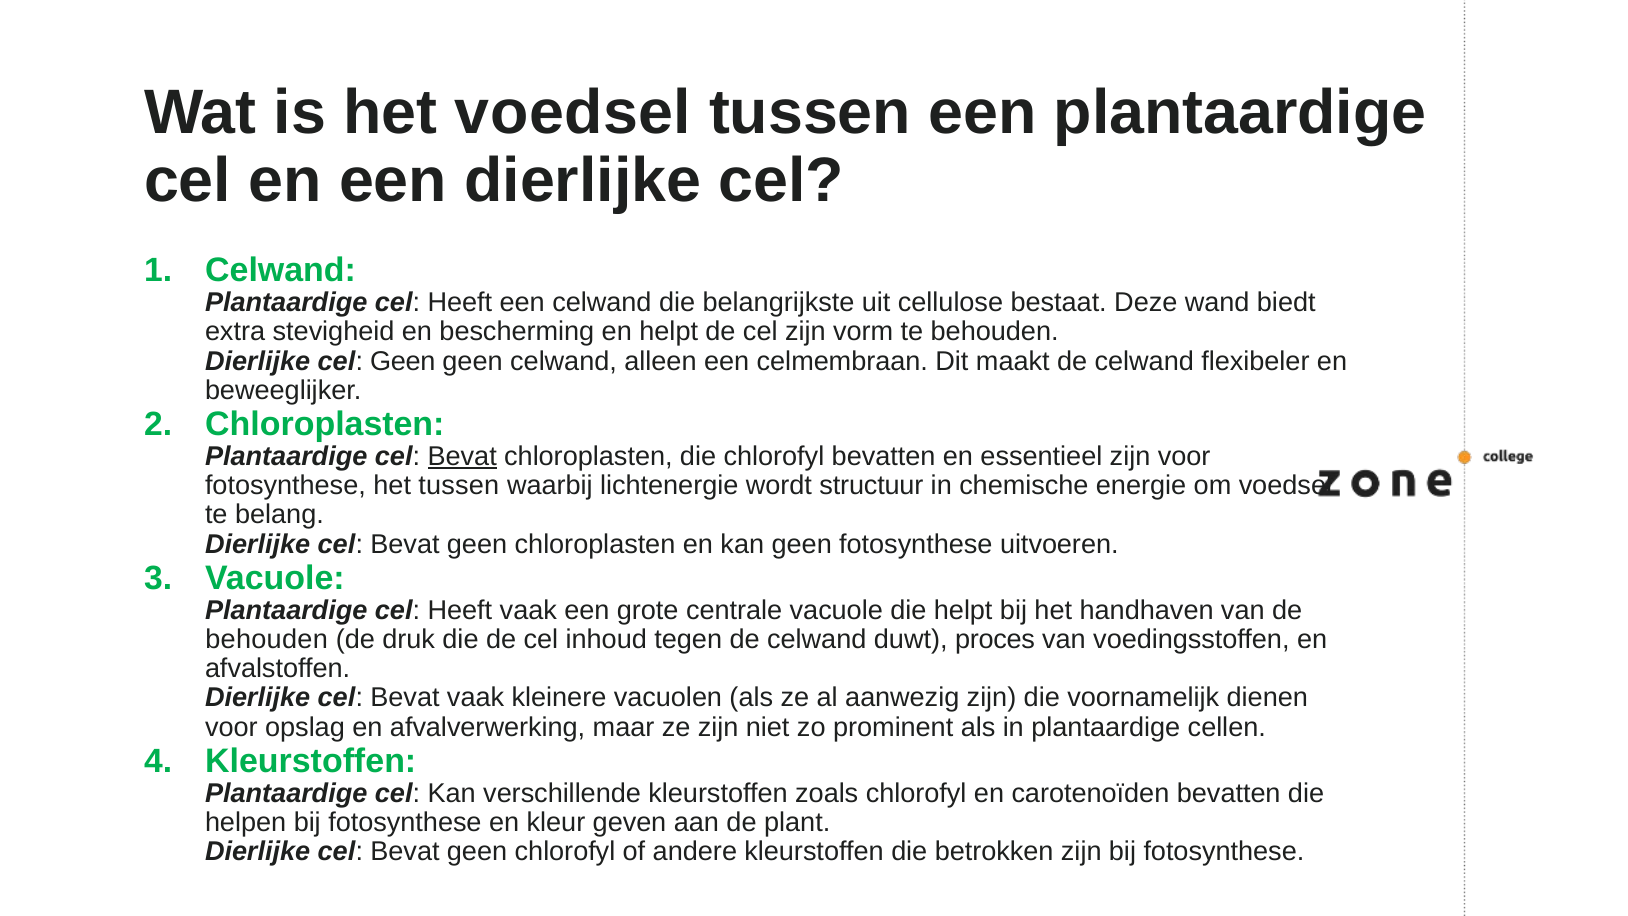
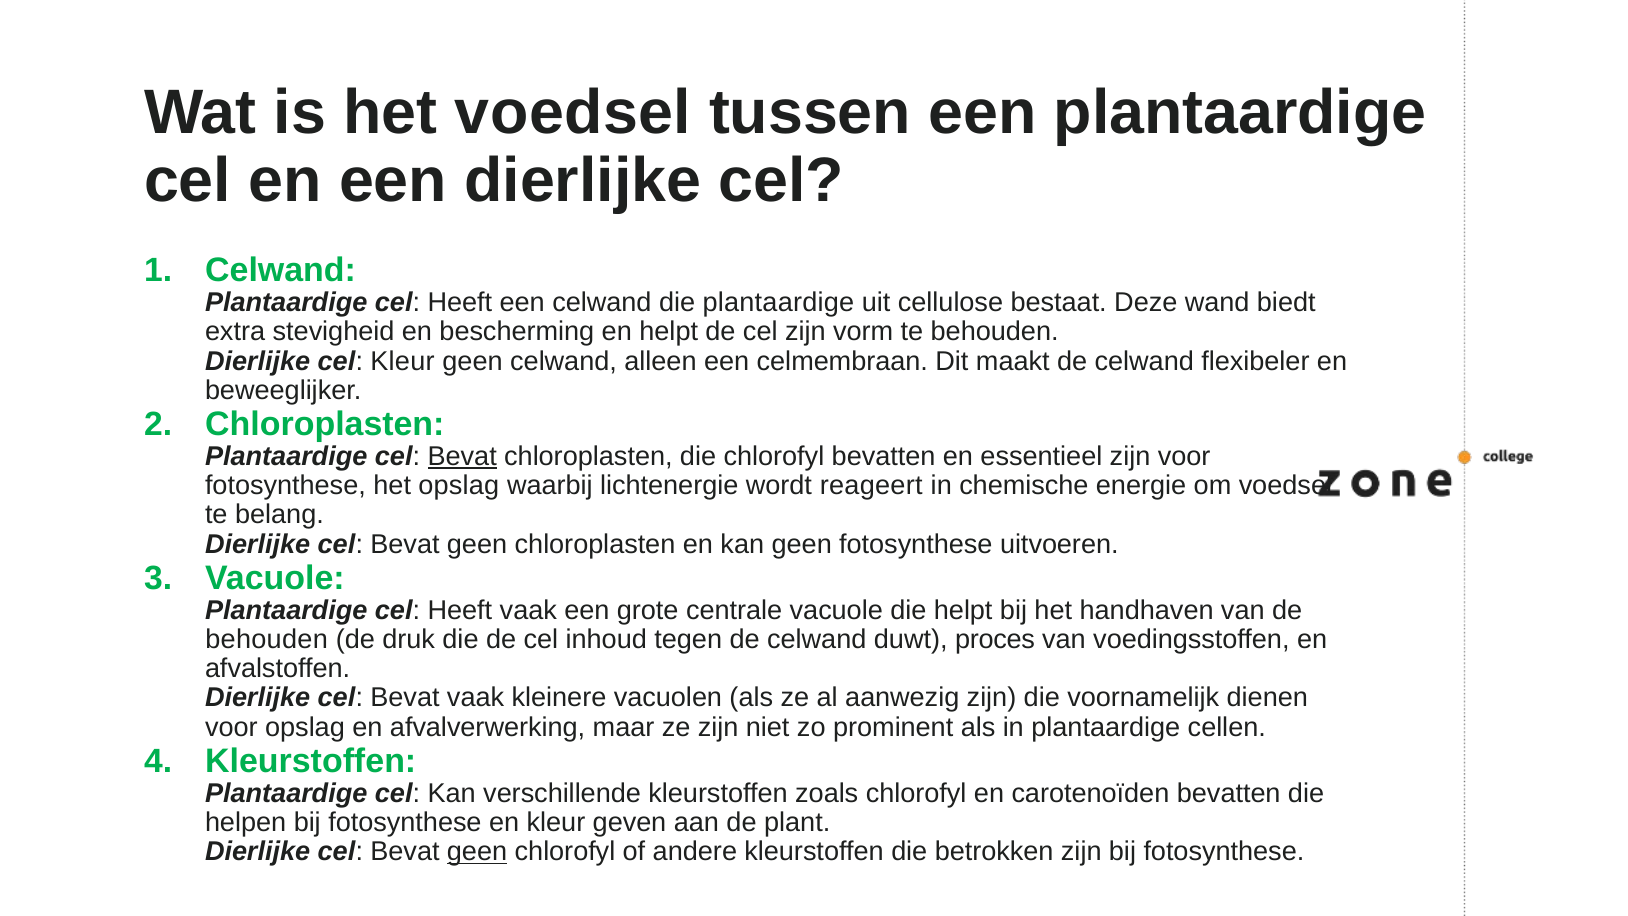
die belangrijkste: belangrijkste -> plantaardige
cel Geen: Geen -> Kleur
het tussen: tussen -> opslag
structuur: structuur -> reageert
geen at (477, 851) underline: none -> present
